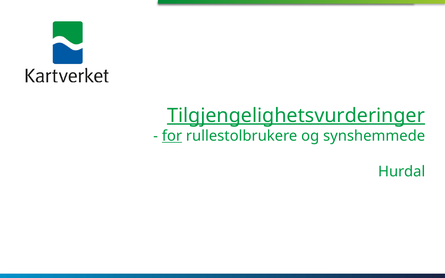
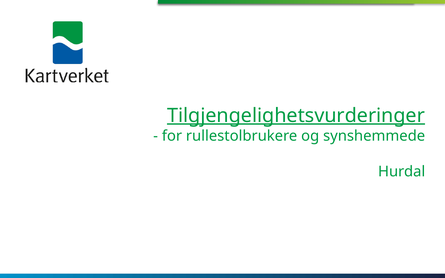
for underline: present -> none
